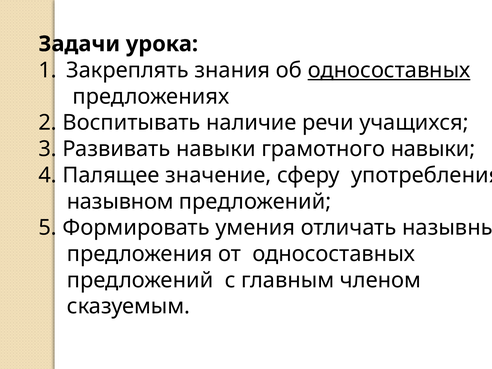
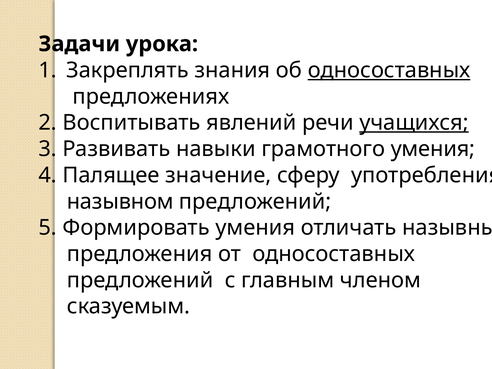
наличие: наличие -> явлений
учащихся underline: none -> present
грамотного навыки: навыки -> умения
